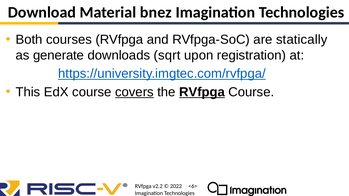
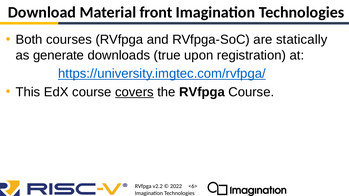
bnez: bnez -> front
sqrt: sqrt -> true
RVfpga at (202, 92) underline: present -> none
